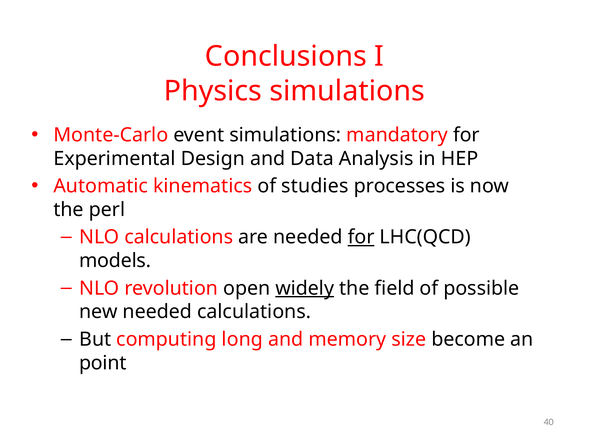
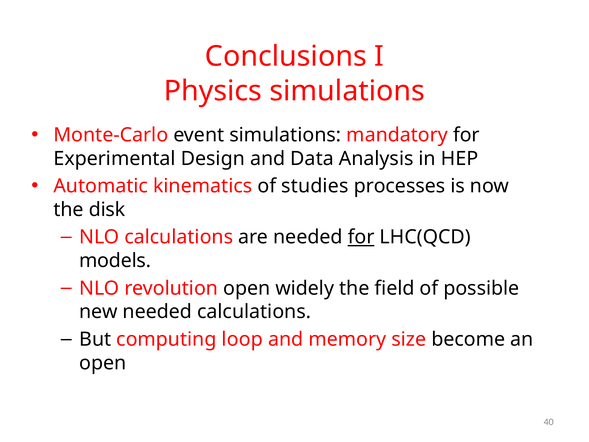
perl: perl -> disk
widely underline: present -> none
long: long -> loop
point at (103, 363): point -> open
